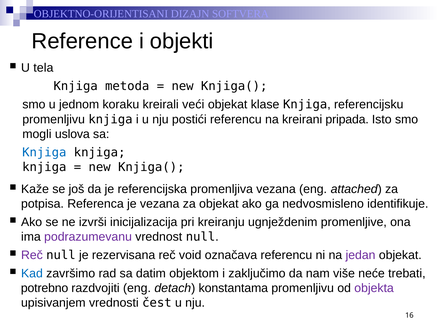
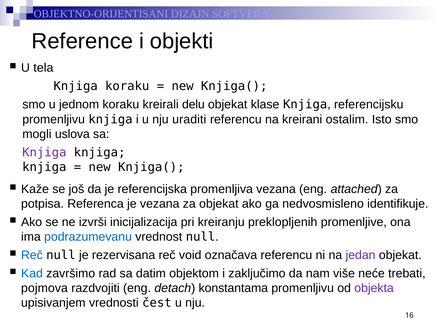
Knjiga metoda: metoda -> koraku
veći: veći -> delu
postići: postići -> uraditi
pripada: pripada -> ostalim
Knjiga at (44, 152) colour: blue -> purple
ugnježdenim: ugnježdenim -> preklopljenih
podrazumevanu colour: purple -> blue
Reč at (32, 255) colour: purple -> blue
potrebno: potrebno -> pojmova
